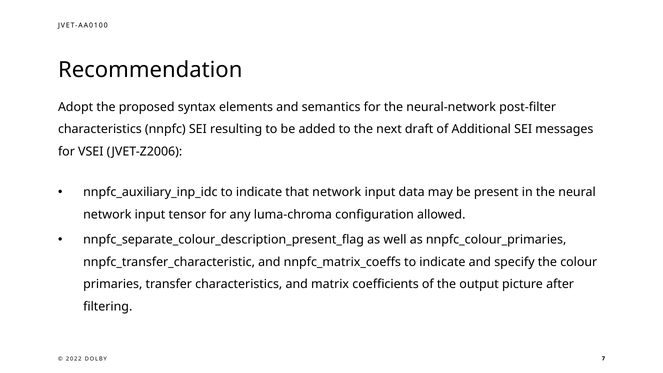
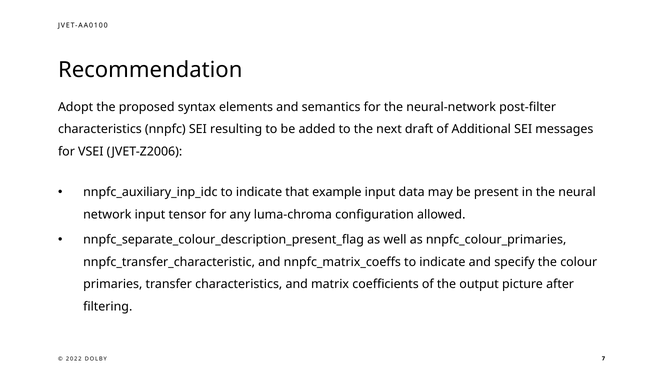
that network: network -> example
